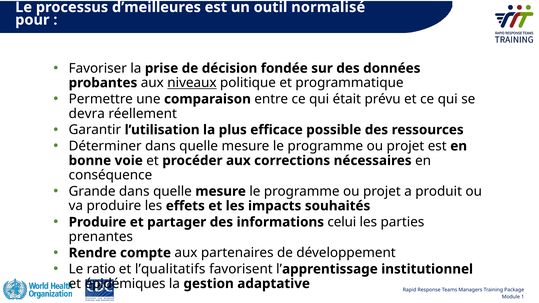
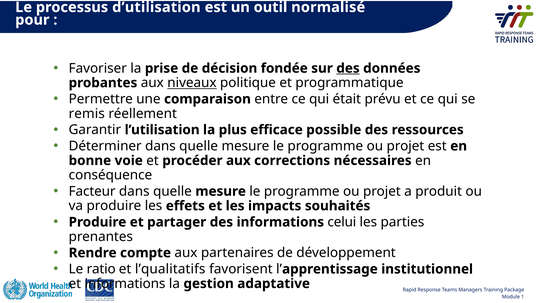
d’meilleures: d’meilleures -> d’utilisation
des at (348, 68) underline: none -> present
devra: devra -> remis
Grande: Grande -> Facteur
et épidémiques: épidémiques -> informations
